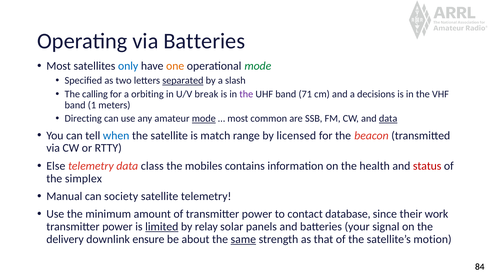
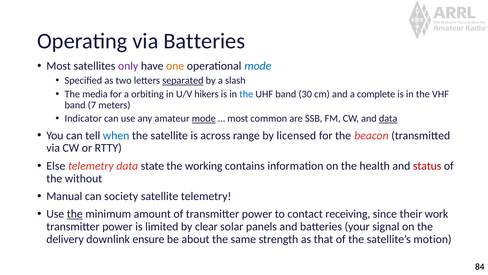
only colour: blue -> purple
mode at (258, 66) colour: green -> blue
calling: calling -> media
break: break -> hikers
the at (246, 94) colour: purple -> blue
71: 71 -> 30
decisions: decisions -> complete
1: 1 -> 7
Directing: Directing -> Indicator
match: match -> across
class: class -> state
mobiles: mobiles -> working
simplex: simplex -> without
the at (75, 214) underline: none -> present
database: database -> receiving
limited underline: present -> none
relay: relay -> clear
same underline: present -> none
